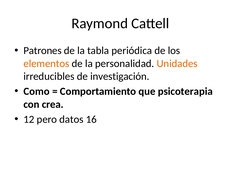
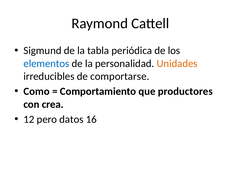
Patrones: Patrones -> Sigmund
elementos colour: orange -> blue
investigación: investigación -> comportarse
psicoterapia: psicoterapia -> productores
